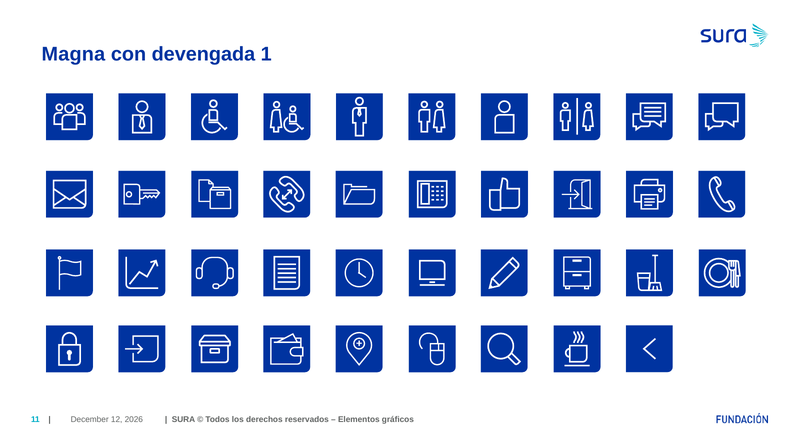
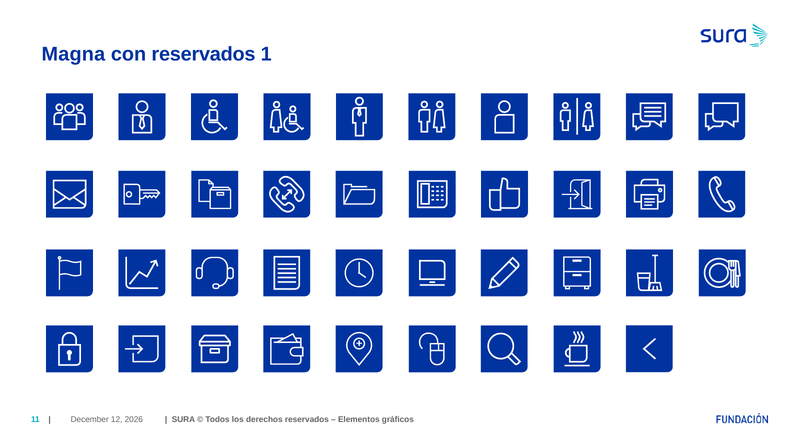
con devengada: devengada -> reservados
